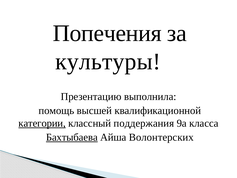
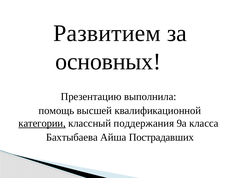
Попечения: Попечения -> Развитием
культуры: культуры -> основных
Бахтыбаева underline: present -> none
Волонтерских: Волонтерских -> Пострадавших
